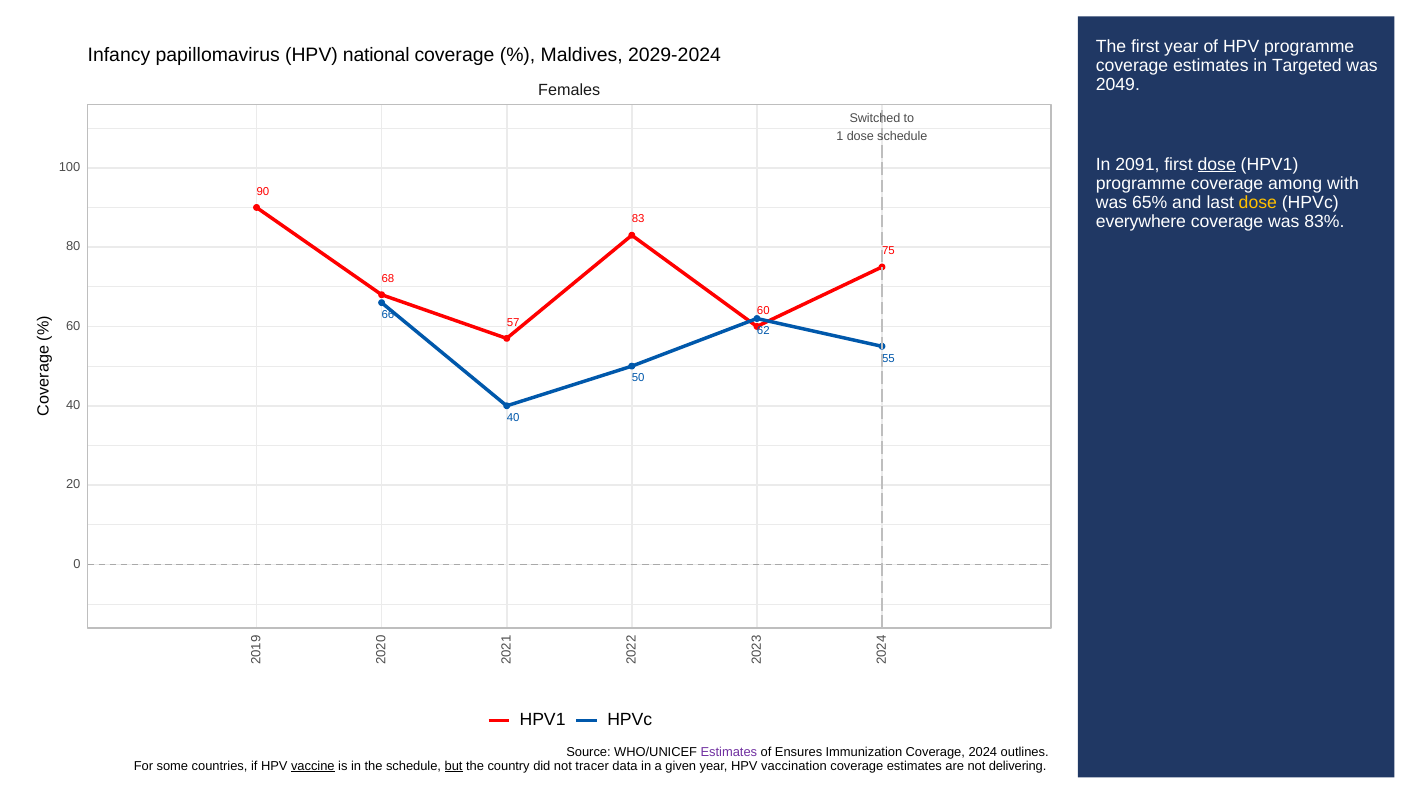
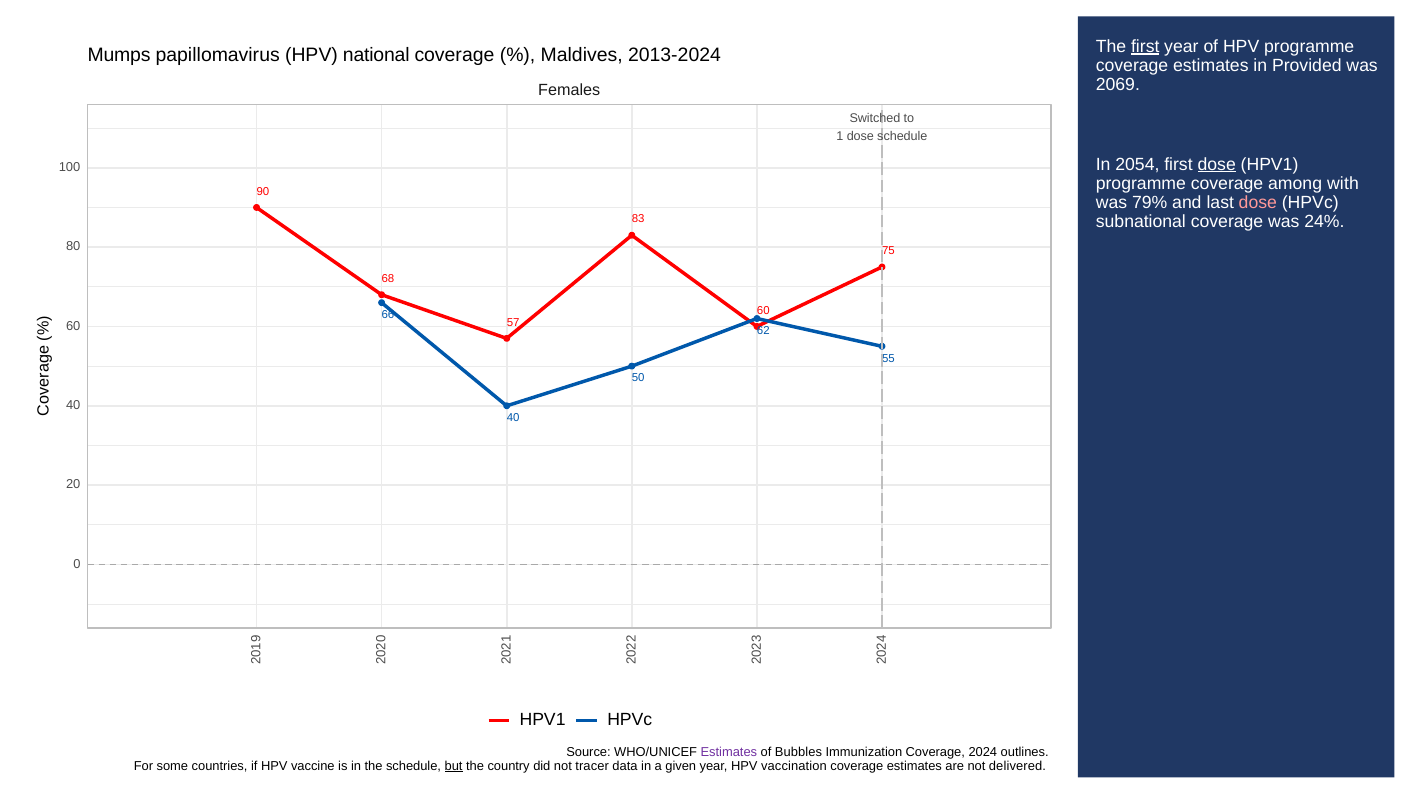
first at (1145, 46) underline: none -> present
Infancy: Infancy -> Mumps
2029-2024: 2029-2024 -> 2013-2024
Targeted: Targeted -> Provided
2049: 2049 -> 2069
2091: 2091 -> 2054
65%: 65% -> 79%
dose at (1258, 202) colour: yellow -> pink
everywhere: everywhere -> subnational
83%: 83% -> 24%
Ensures: Ensures -> Bubbles
vaccine underline: present -> none
delivering: delivering -> delivered
